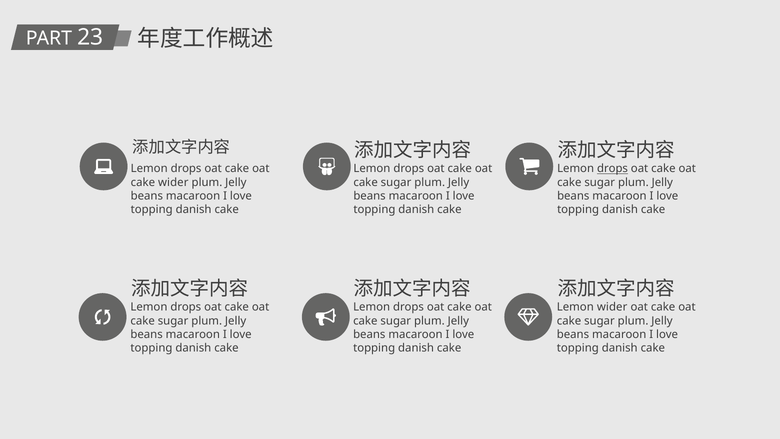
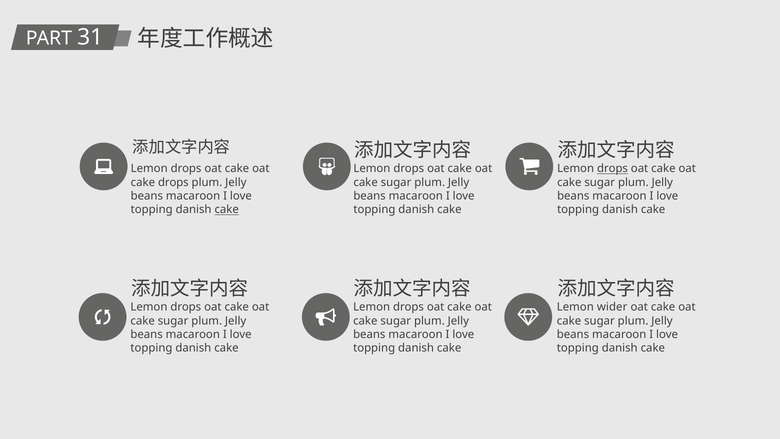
23: 23 -> 31
cake wider: wider -> drops
cake at (227, 210) underline: none -> present
